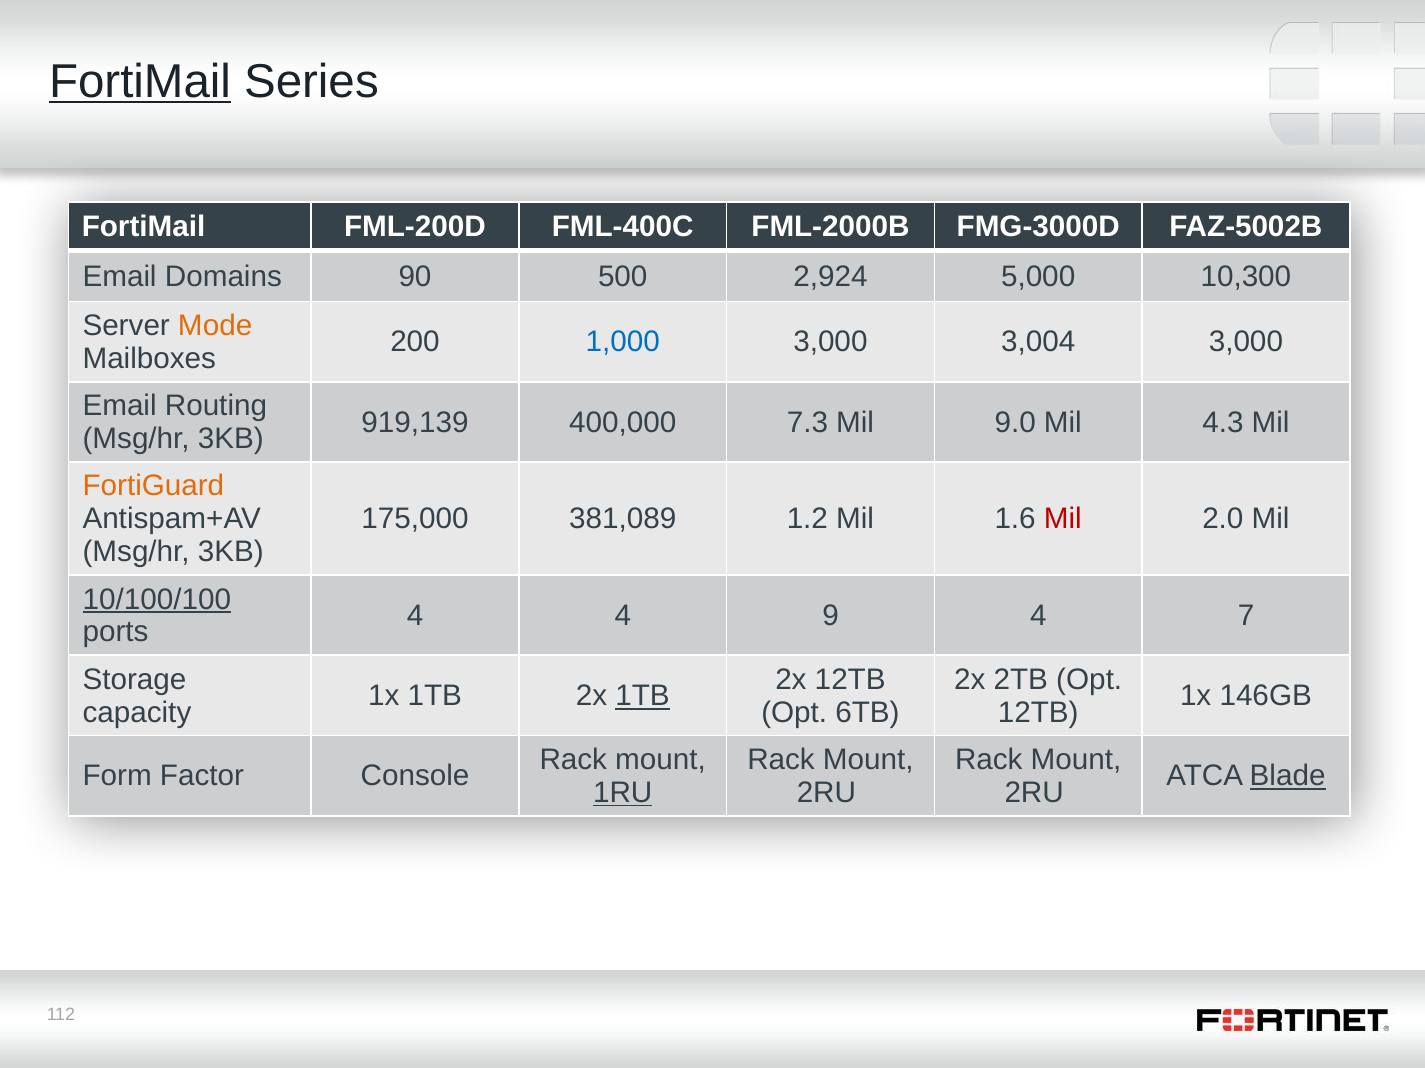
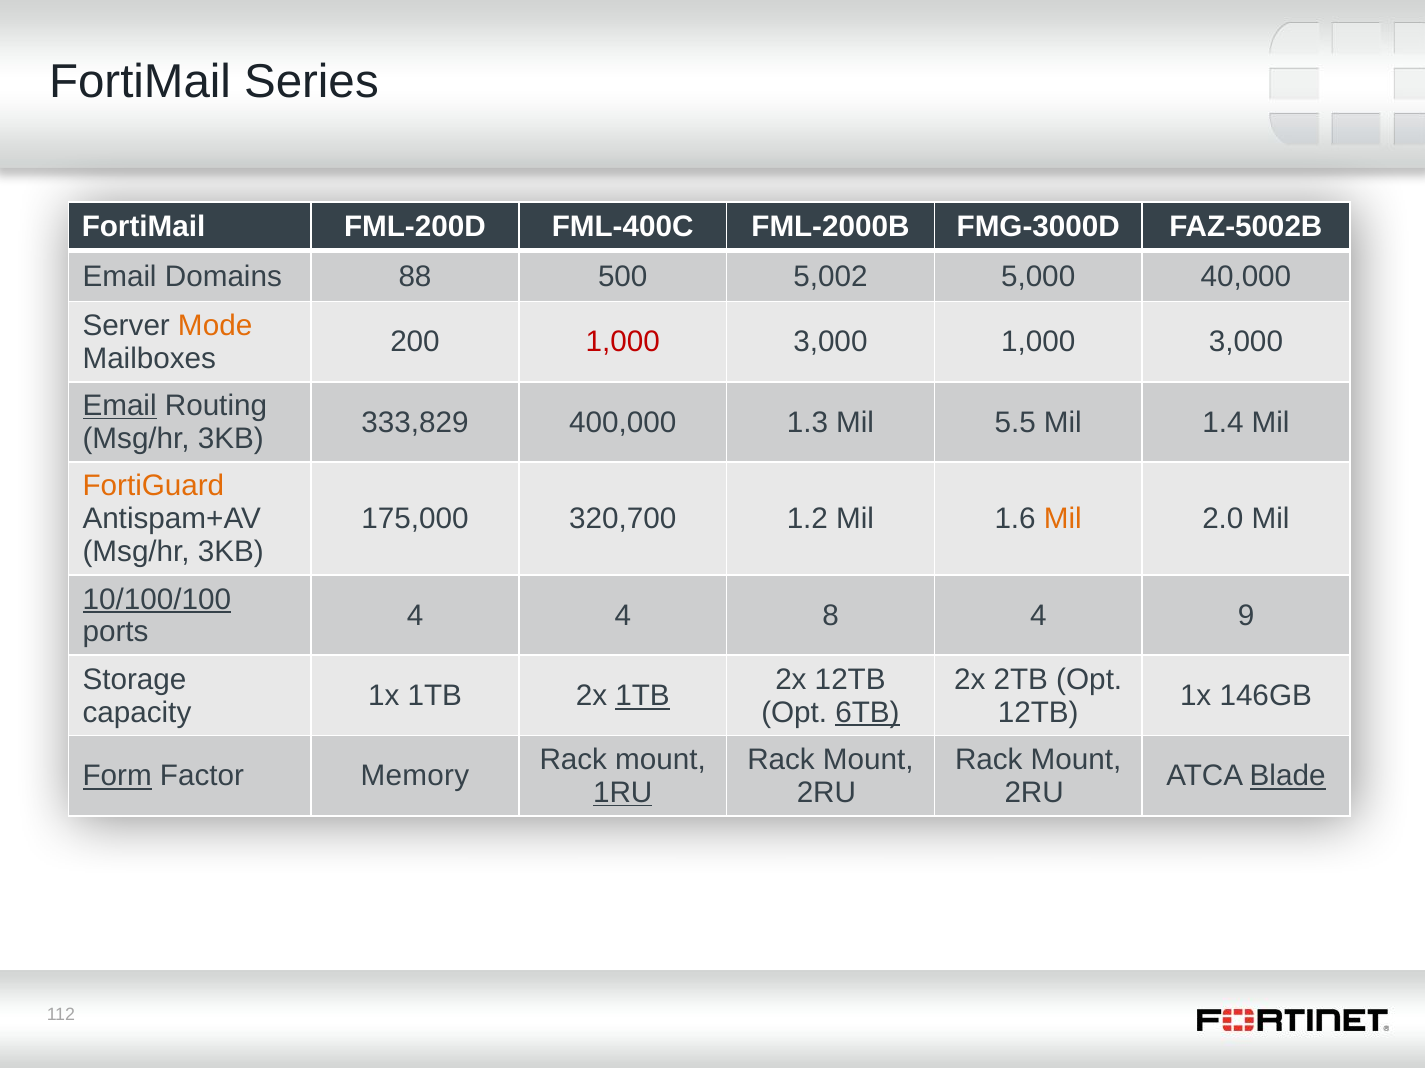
FortiMail at (140, 82) underline: present -> none
90: 90 -> 88
2,924: 2,924 -> 5,002
10,300: 10,300 -> 40,000
1,000 at (623, 342) colour: blue -> red
3,000 3,004: 3,004 -> 1,000
Email at (120, 406) underline: none -> present
919,139: 919,139 -> 333,829
7.3: 7.3 -> 1.3
9.0: 9.0 -> 5.5
4.3: 4.3 -> 1.4
381,089: 381,089 -> 320,700
Mil at (1063, 519) colour: red -> orange
9: 9 -> 8
7: 7 -> 9
6TB underline: none -> present
Form underline: none -> present
Console: Console -> Memory
